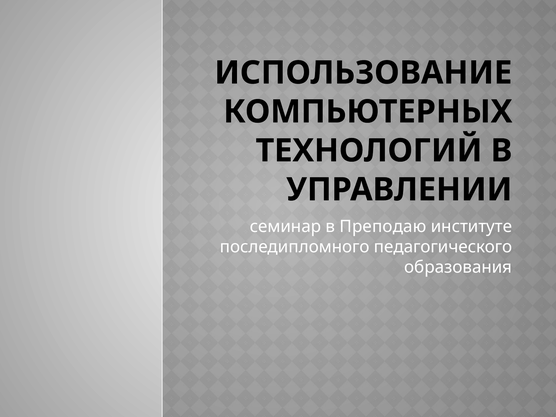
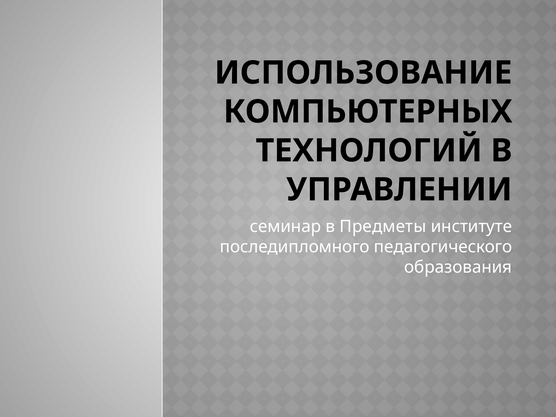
Преподаю: Преподаю -> Предметы
